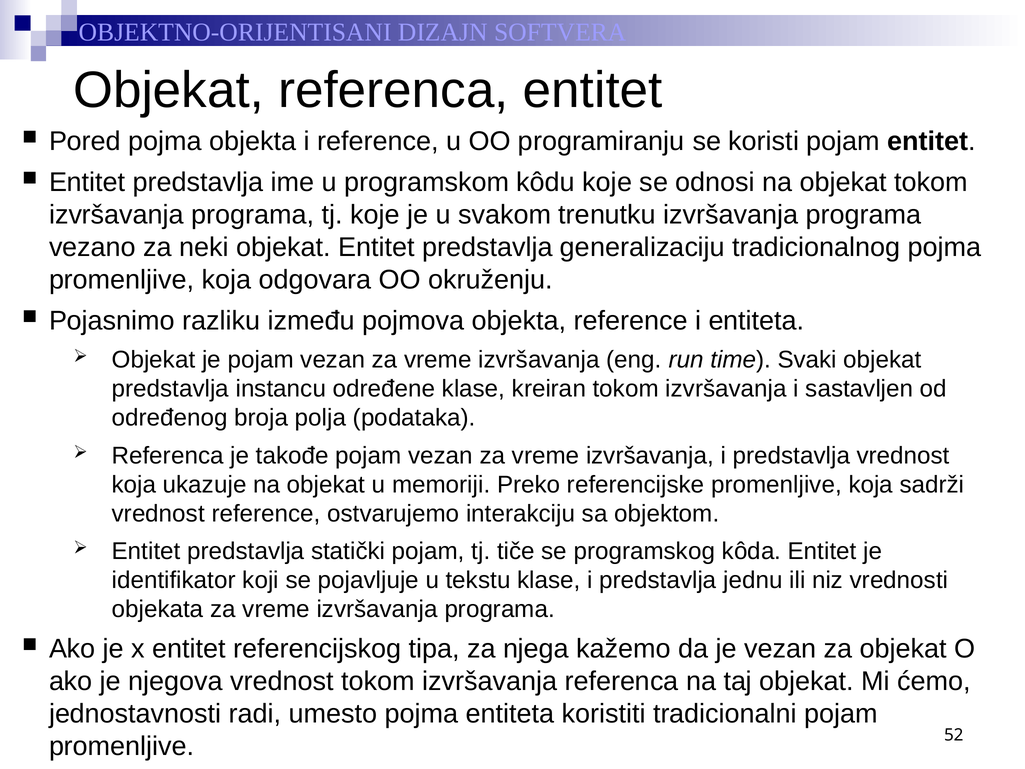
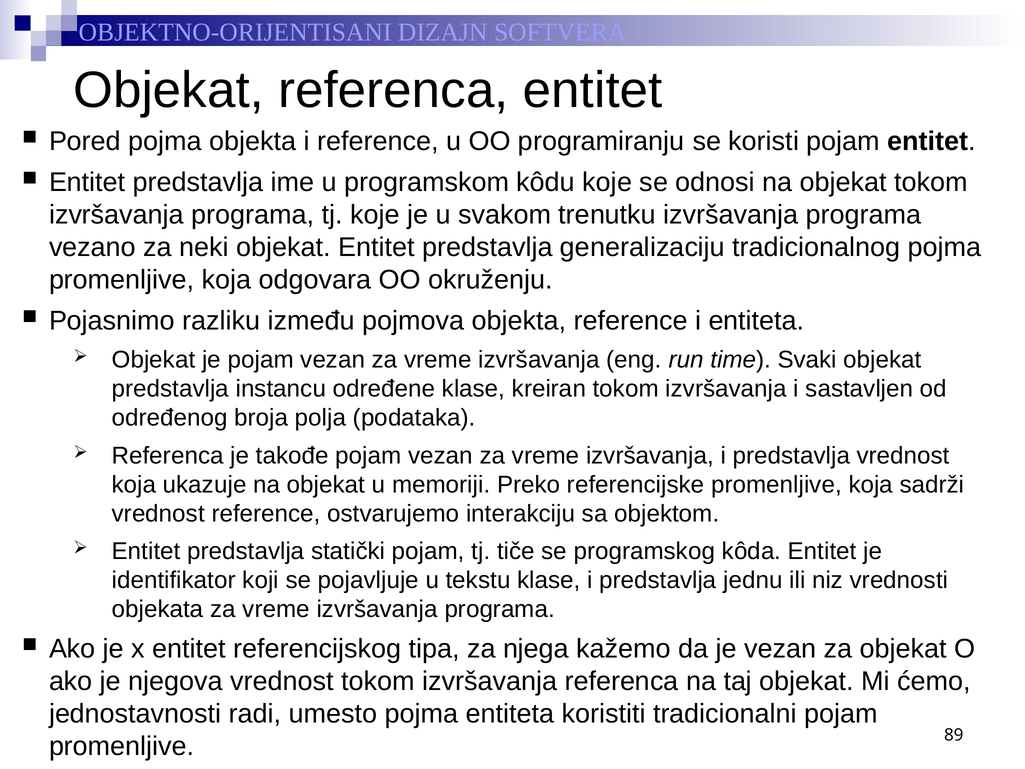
52: 52 -> 89
